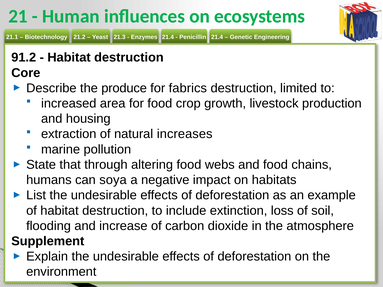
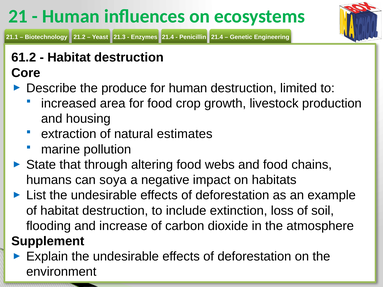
91.2: 91.2 -> 61.2
for fabrics: fabrics -> human
increases: increases -> estimates
